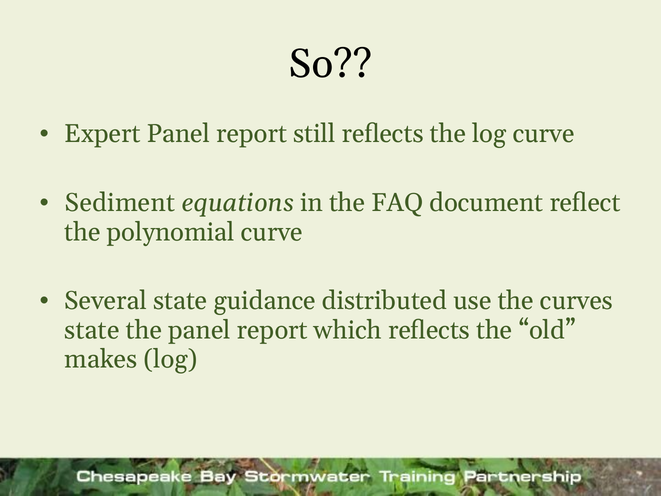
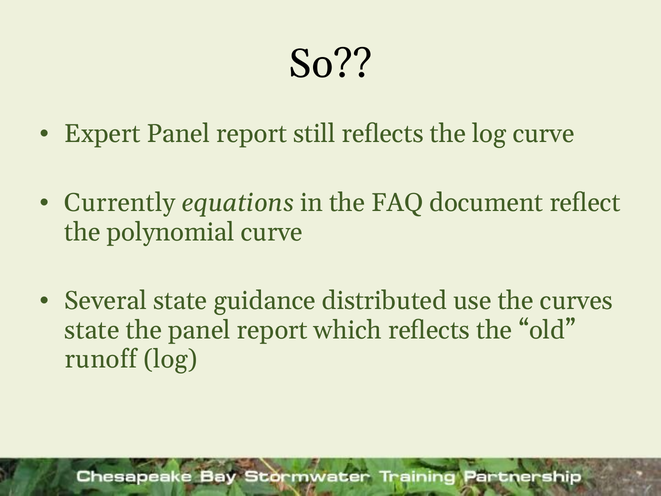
Sediment: Sediment -> Currently
makes: makes -> runoff
